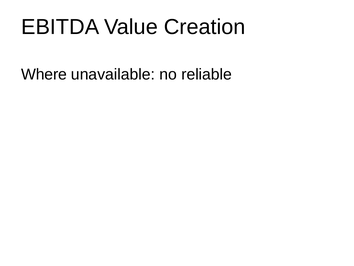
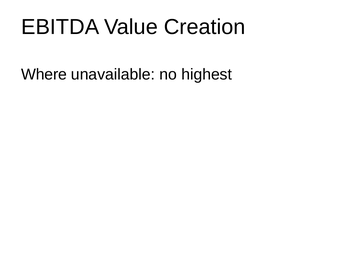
reliable: reliable -> highest
